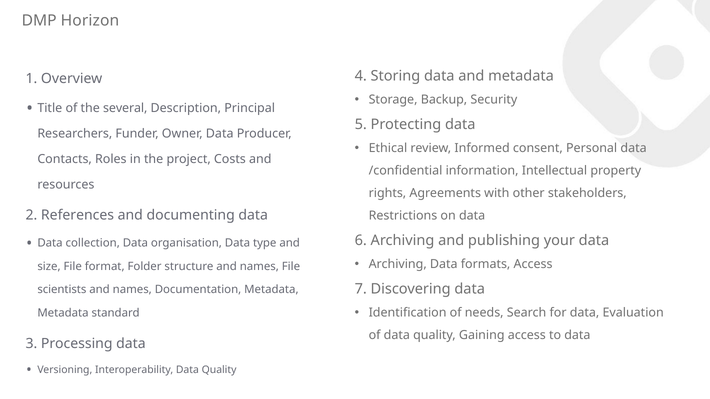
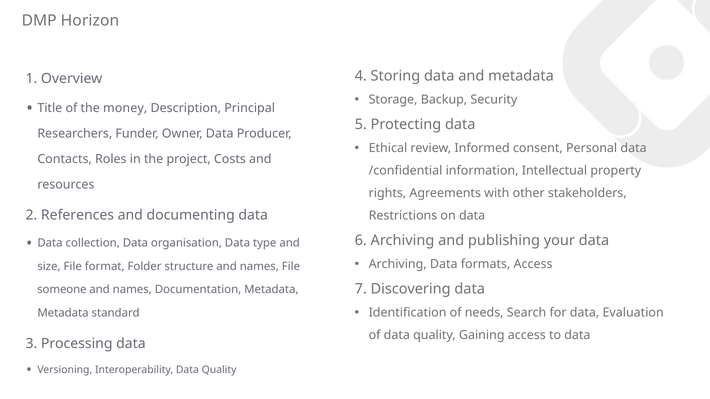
several: several -> money
scientists: scientists -> someone
